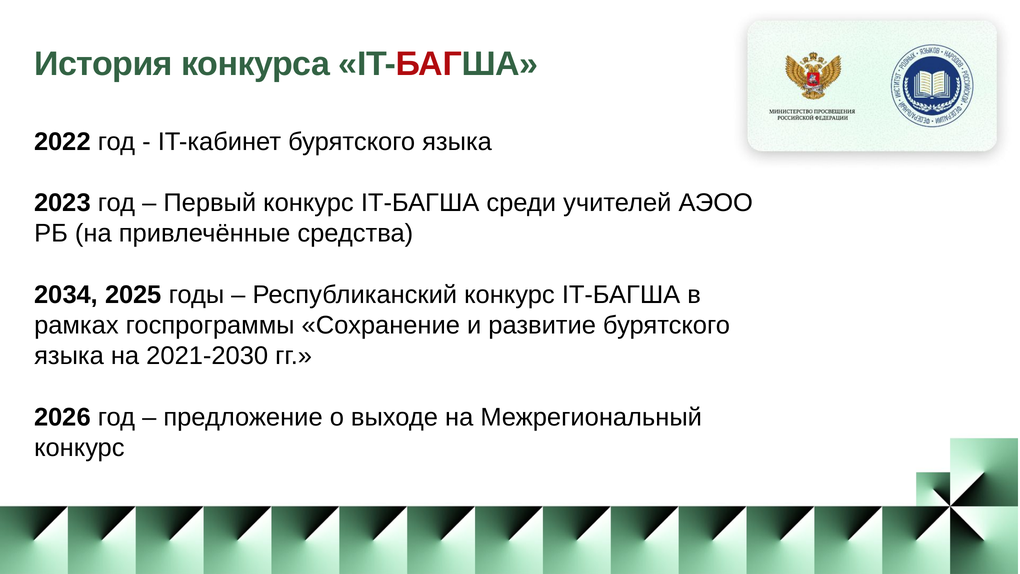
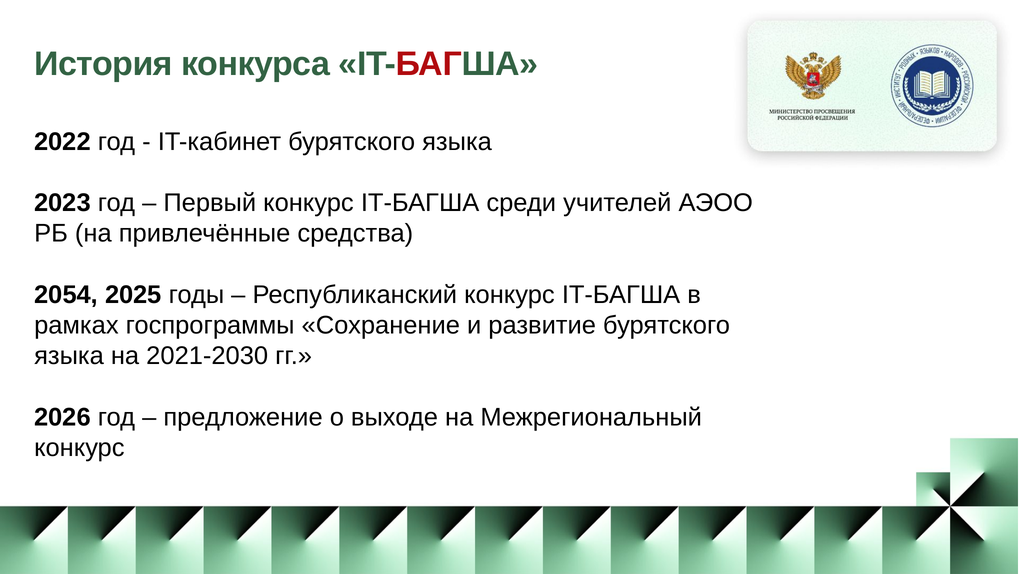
2034: 2034 -> 2054
